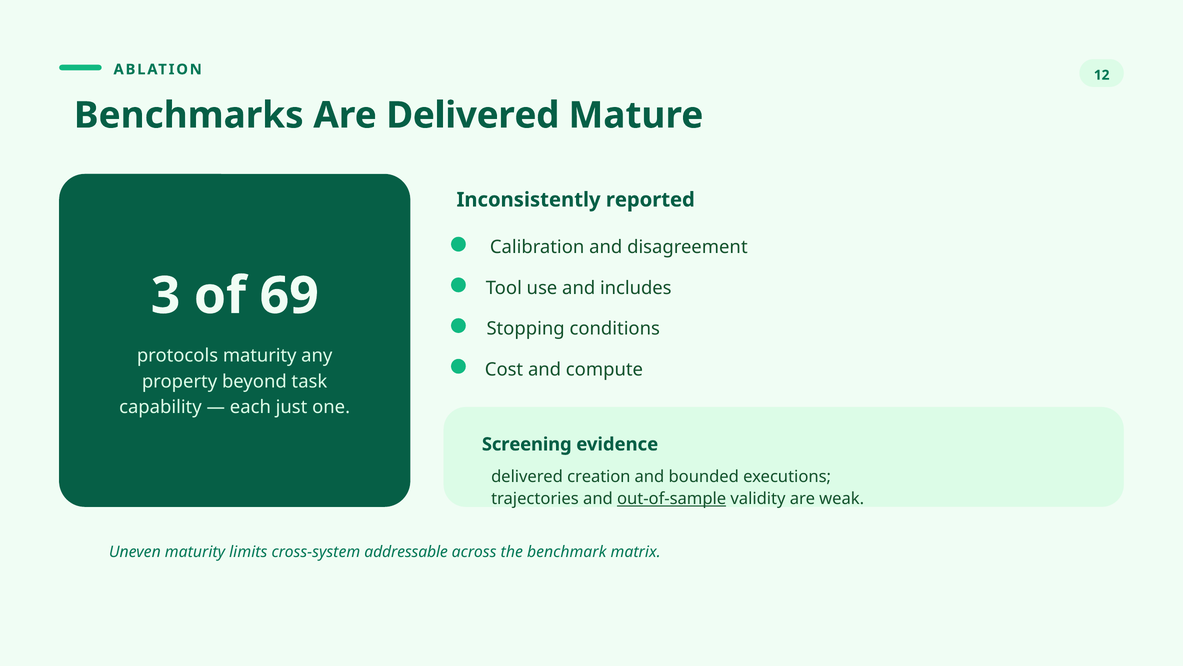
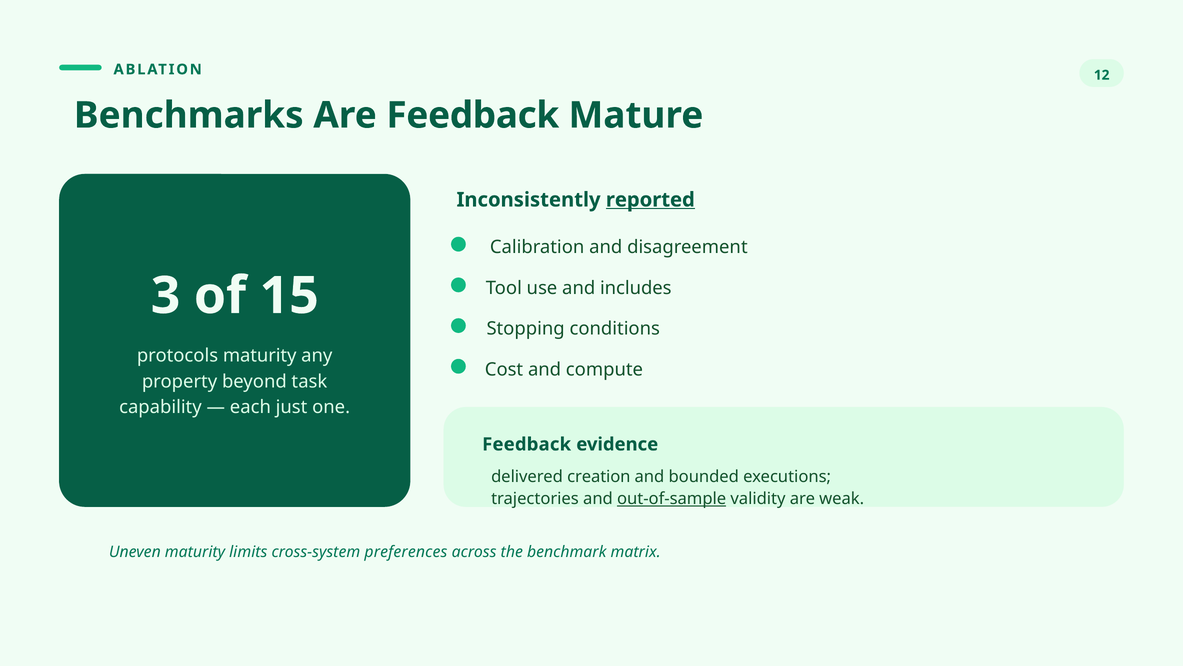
Are Delivered: Delivered -> Feedback
reported underline: none -> present
69: 69 -> 15
Screening at (527, 444): Screening -> Feedback
addressable: addressable -> preferences
